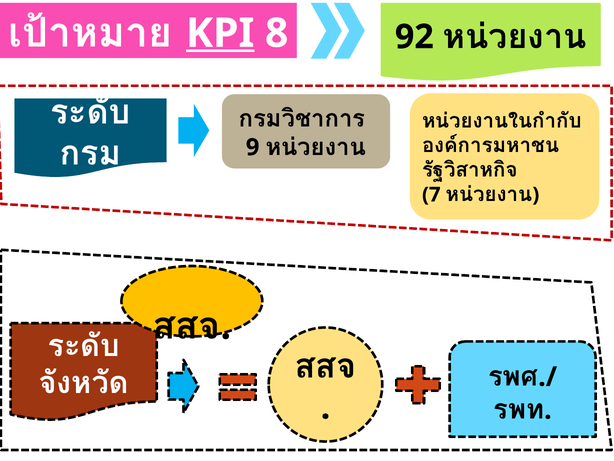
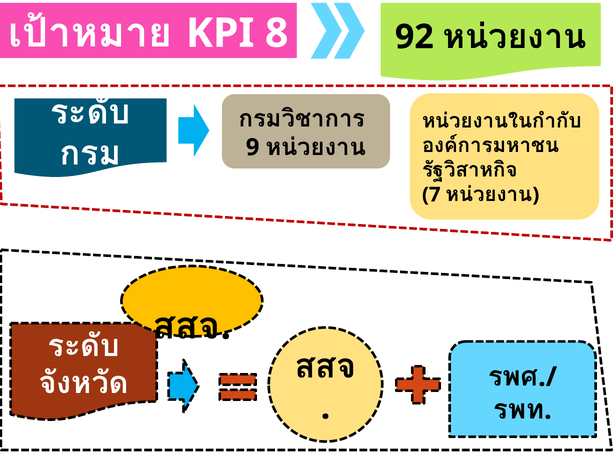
KPI underline: present -> none
